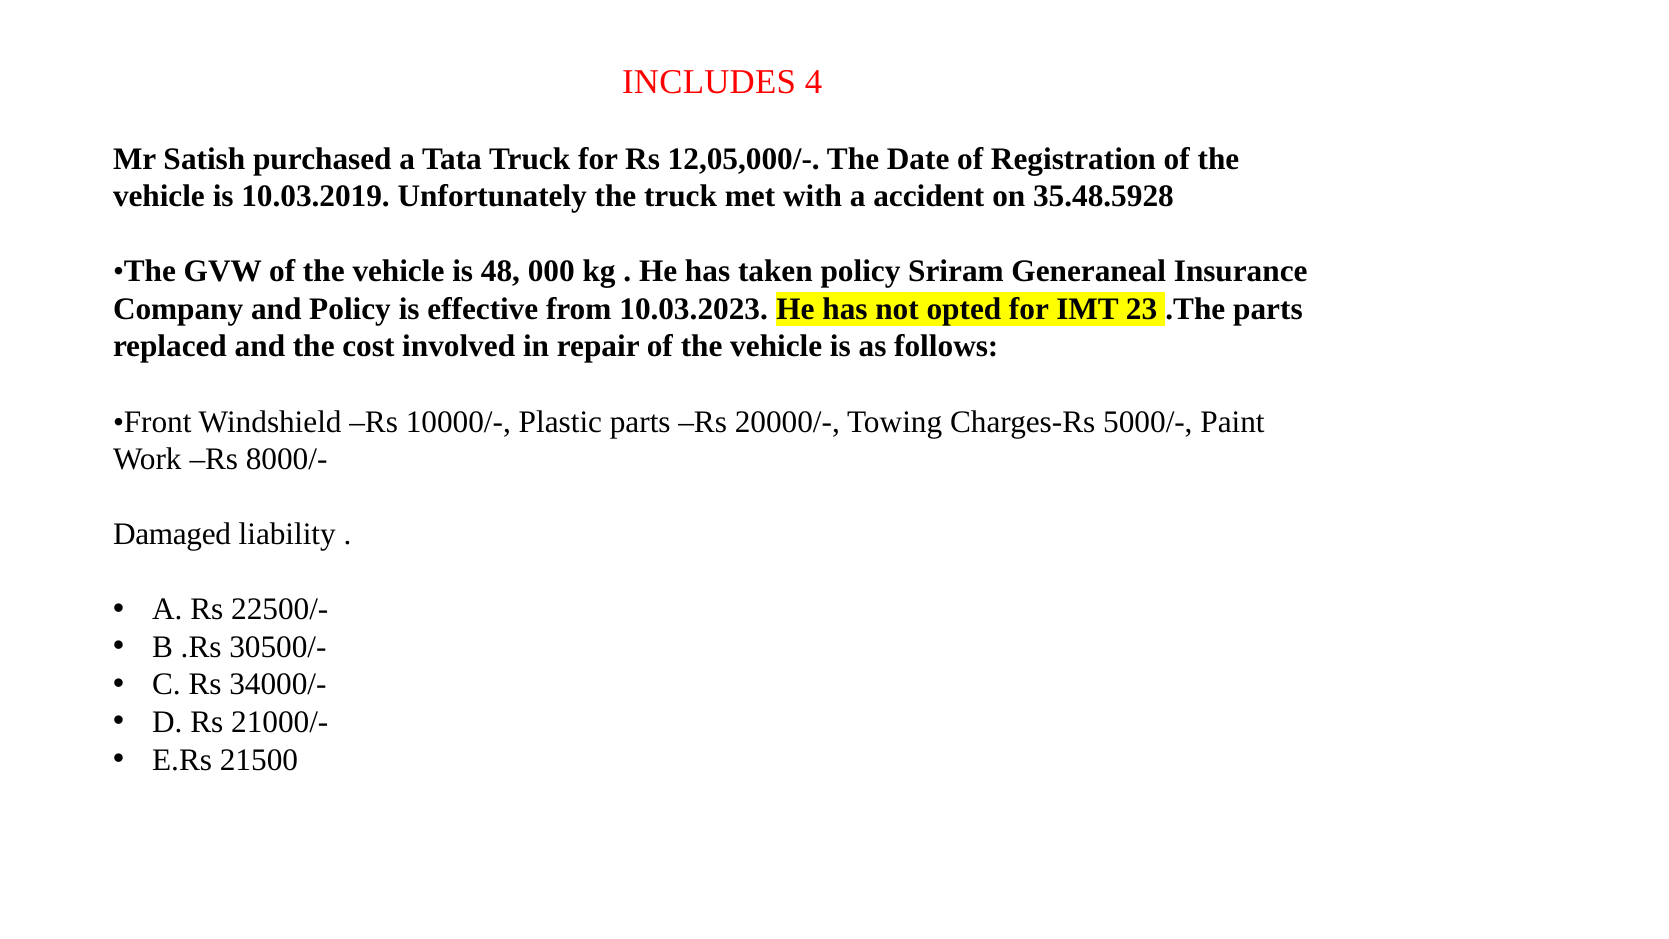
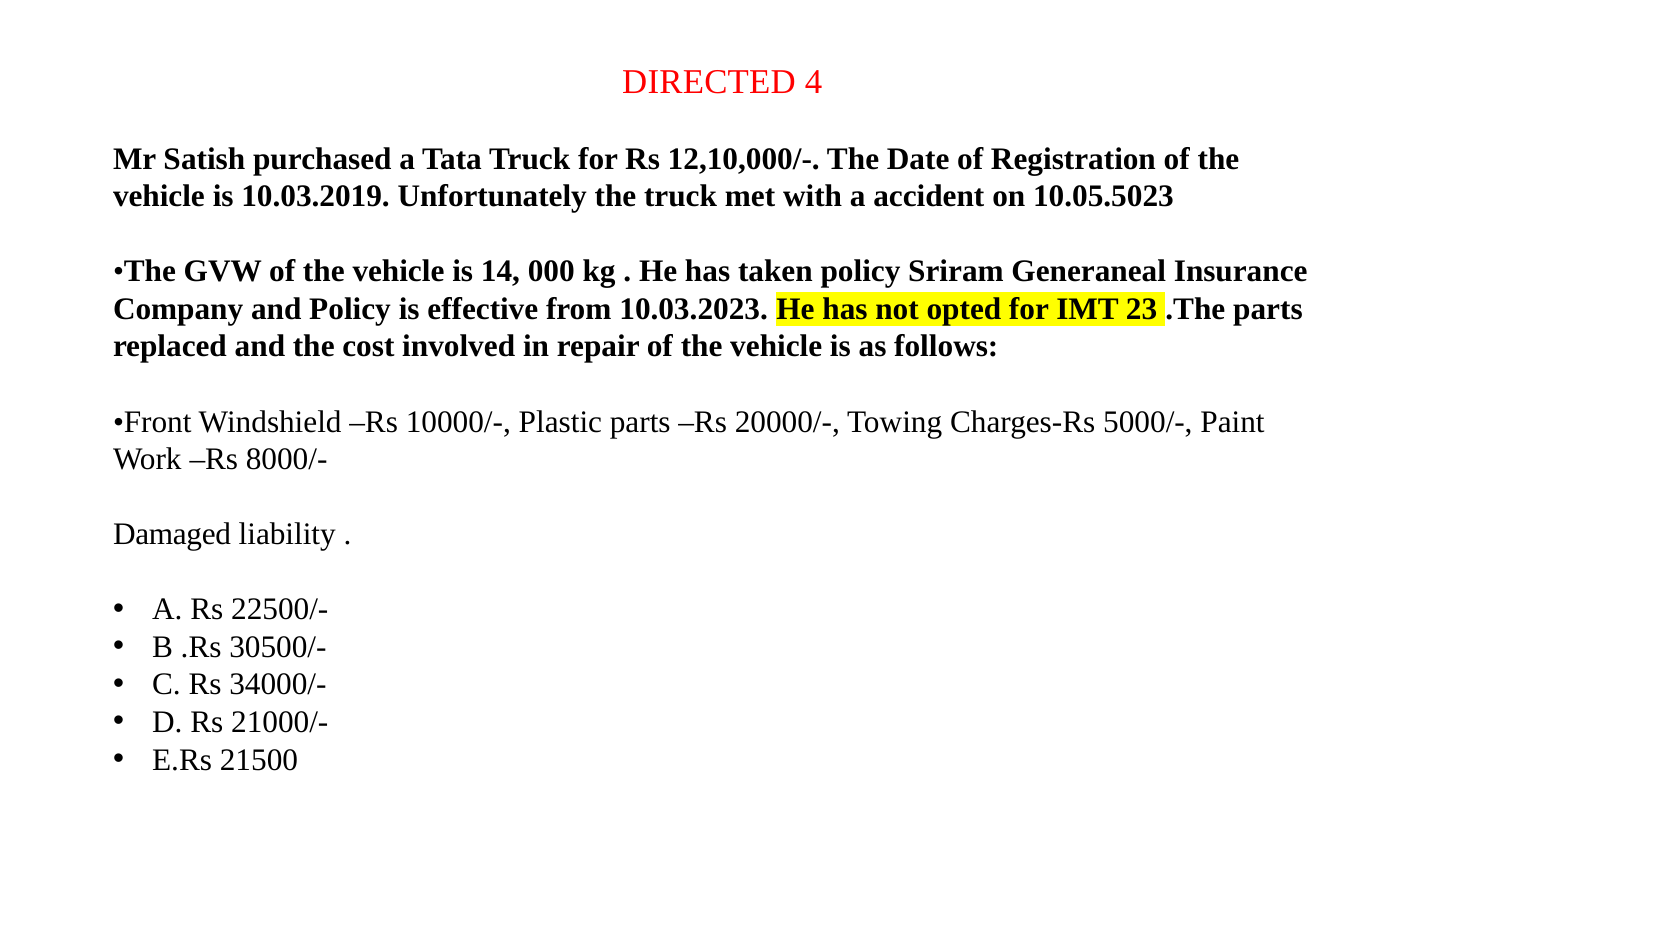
INCLUDES: INCLUDES -> DIRECTED
12,05,000/-: 12,05,000/- -> 12,10,000/-
35.48.5928: 35.48.5928 -> 10.05.5023
48: 48 -> 14
